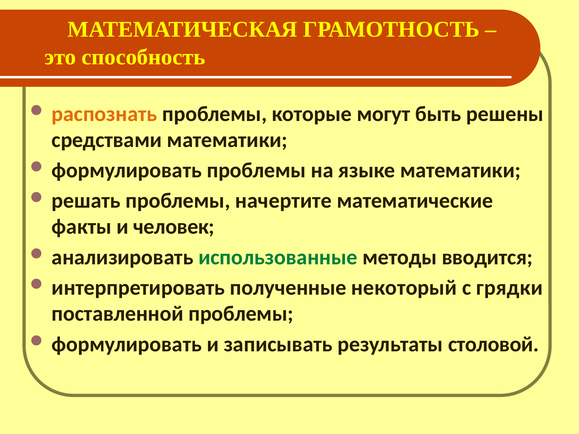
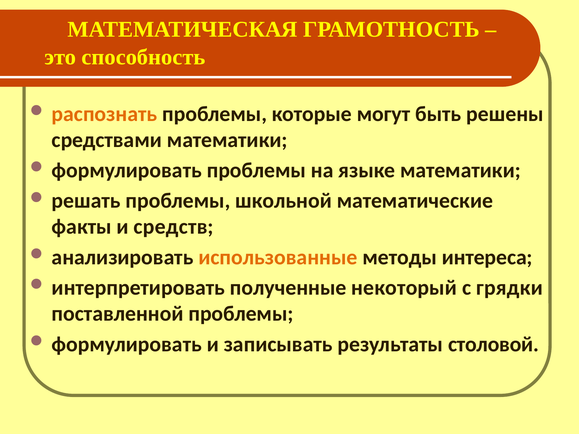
начертите: начертите -> школьной
человек: человек -> средств
использованные colour: green -> orange
вводится: вводится -> интереса
